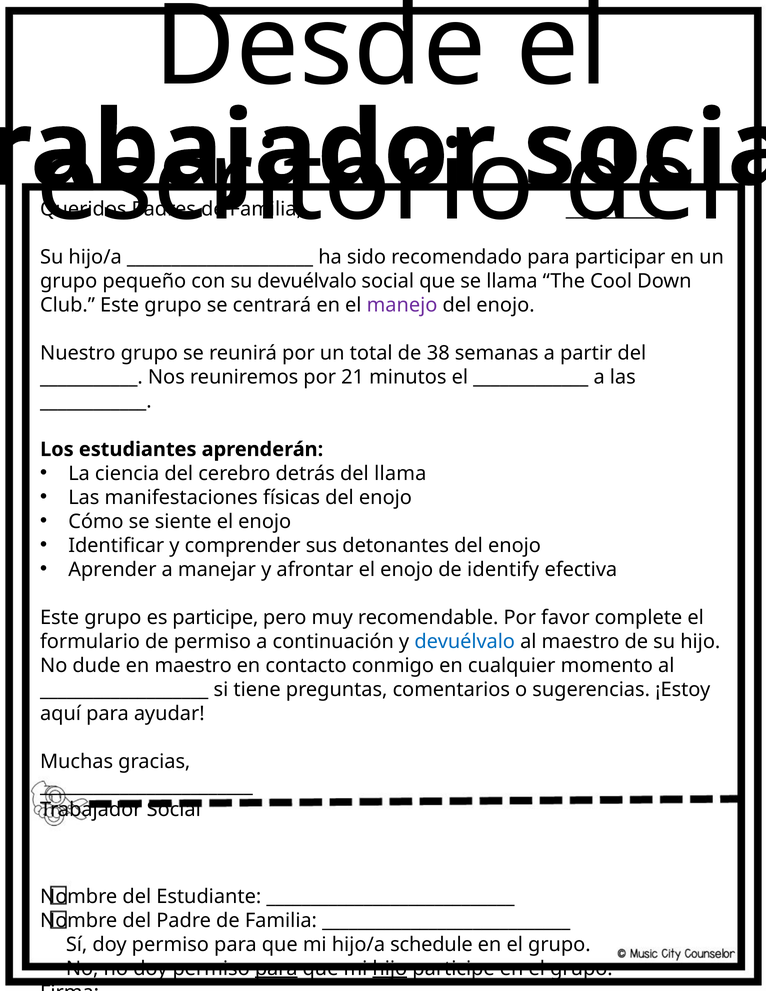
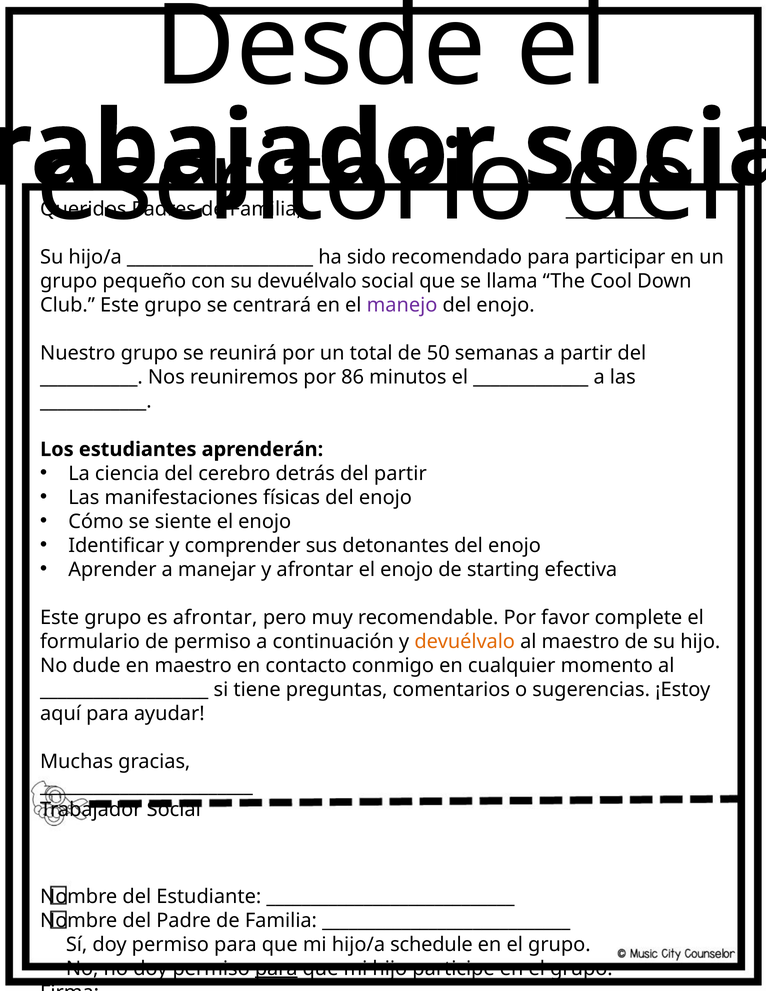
38: 38 -> 50
21: 21 -> 86
del llama: llama -> partir
identify: identify -> starting
es participe: participe -> afrontar
devuélvalo at (465, 642) colour: blue -> orange
hijo at (390, 969) underline: present -> none
